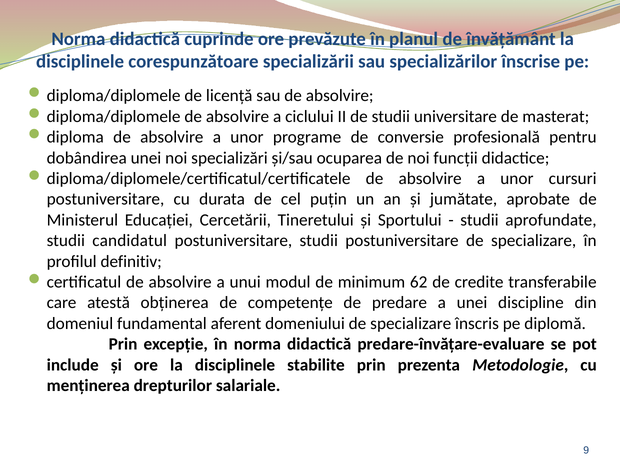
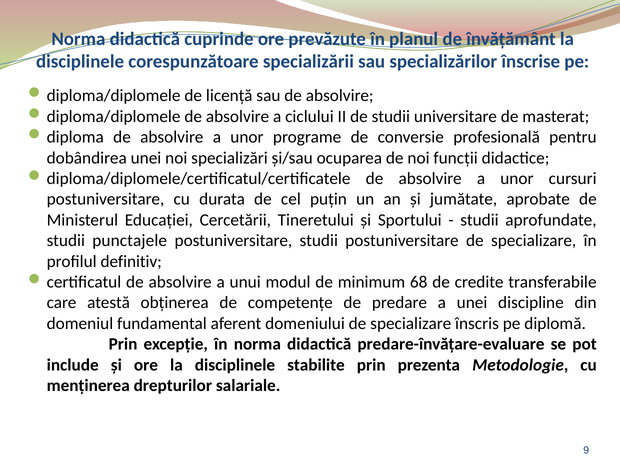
candidatul: candidatul -> punctajele
62: 62 -> 68
